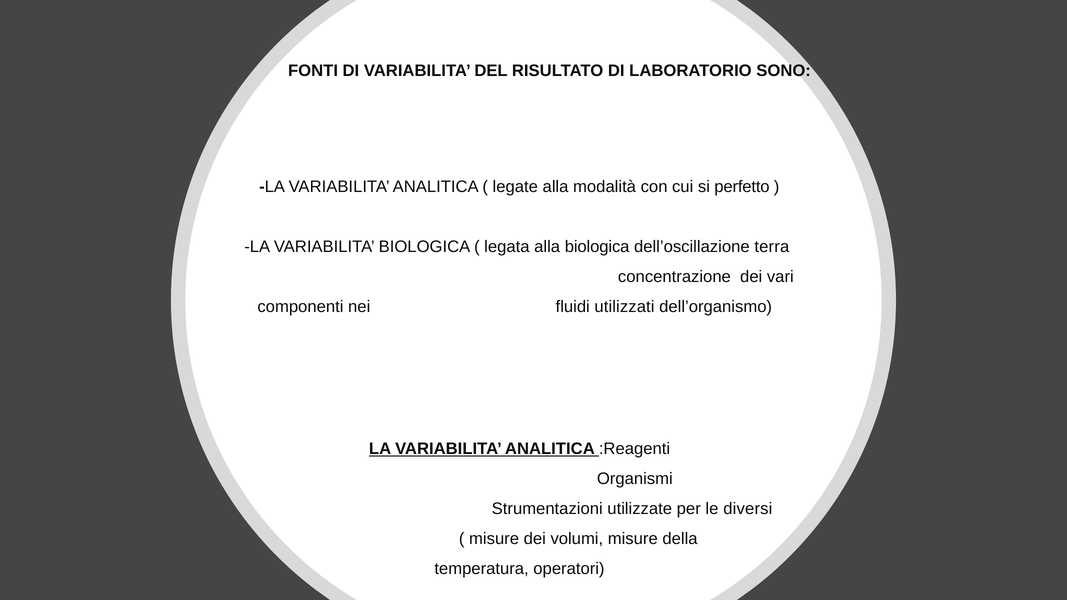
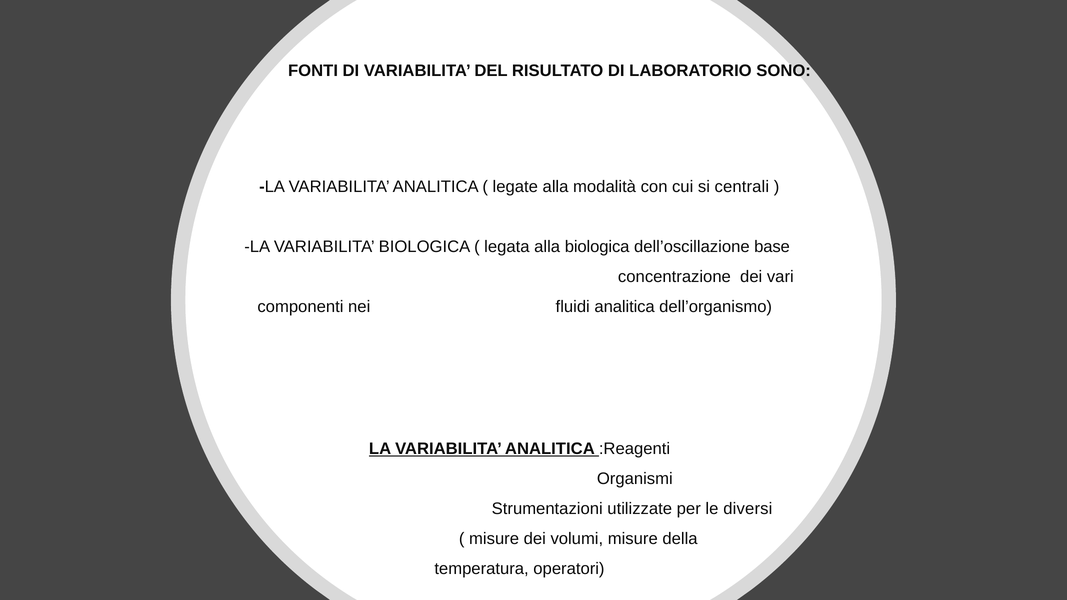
perfetto: perfetto -> centrali
terra: terra -> base
fluidi utilizzati: utilizzati -> analitica
